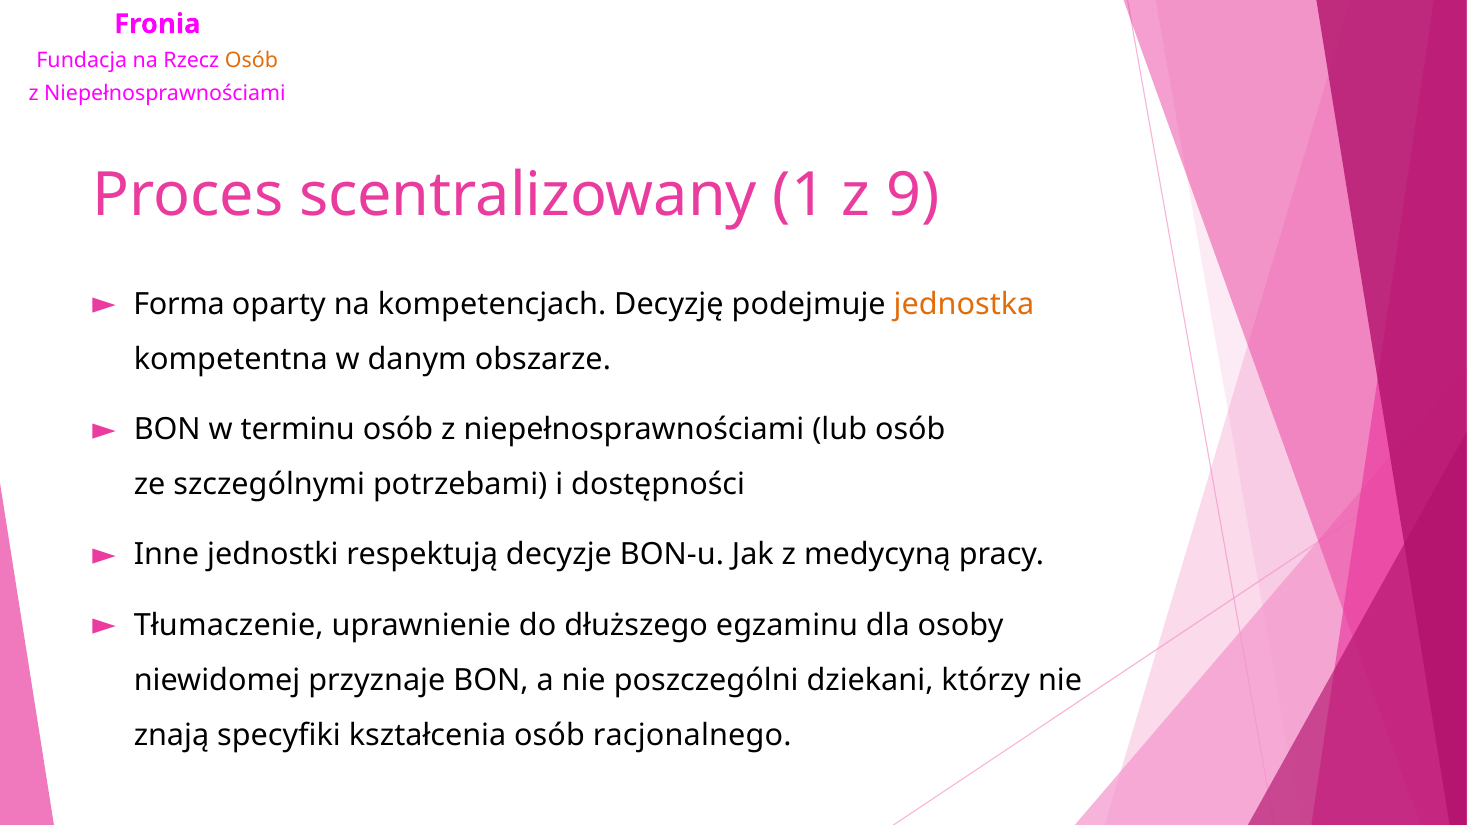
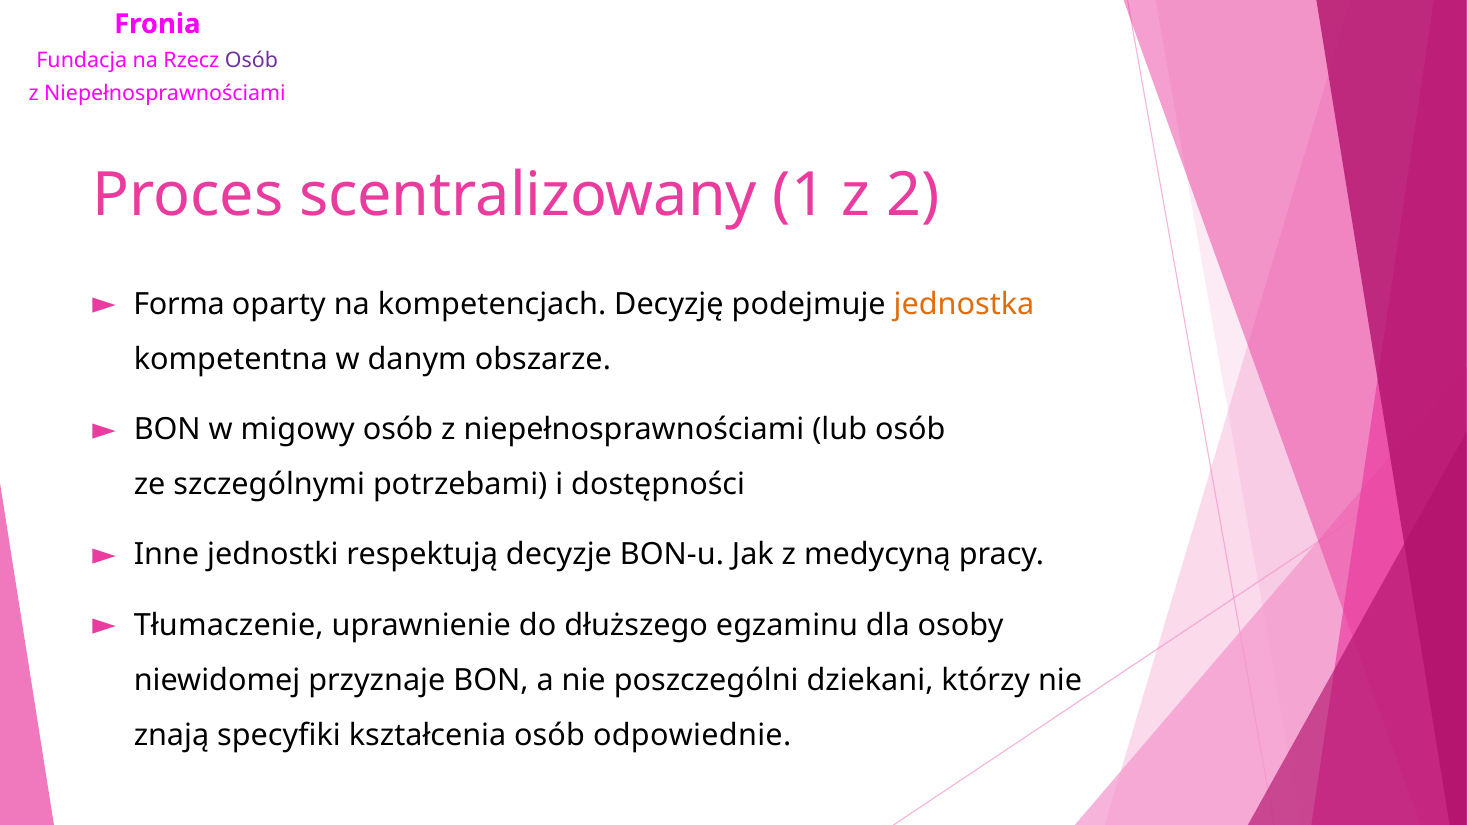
Osób at (251, 61) colour: orange -> purple
9: 9 -> 2
terminu: terminu -> migowy
racjonalnego: racjonalnego -> odpowiednie
